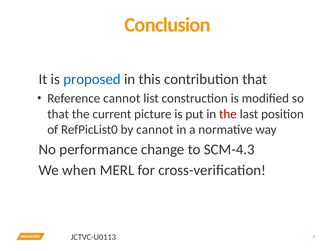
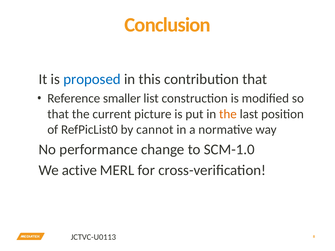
Reference cannot: cannot -> smaller
the at (228, 114) colour: red -> orange
SCM-4.3: SCM-4.3 -> SCM-1.0
when: when -> active
